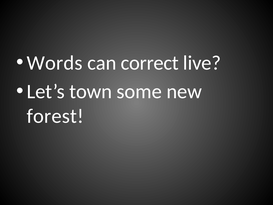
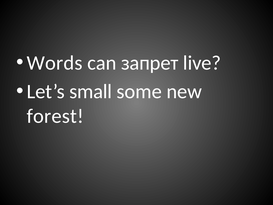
correct: correct -> запрет
town: town -> small
